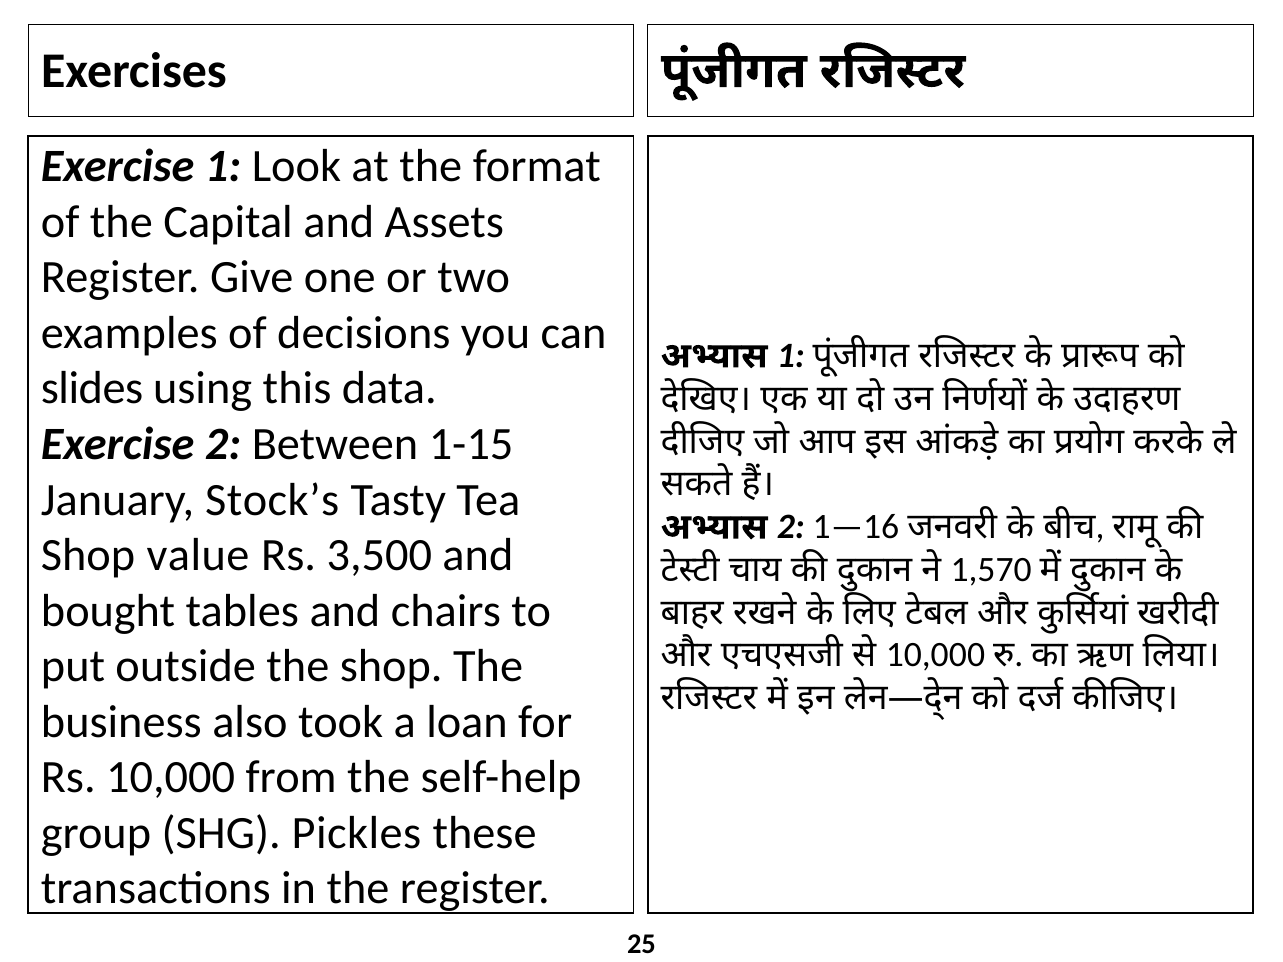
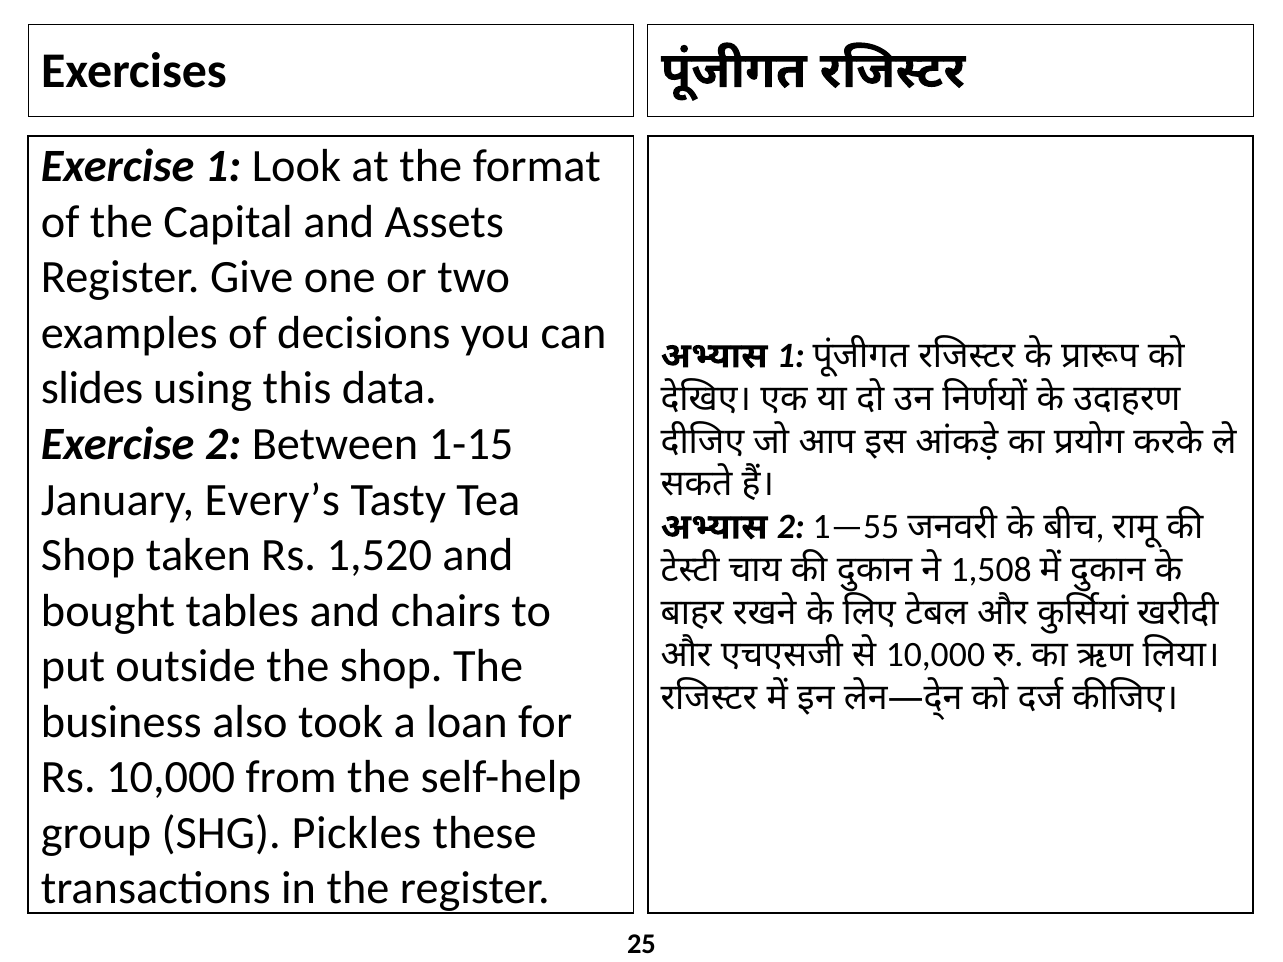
Stock’s: Stock’s -> Every’s
1—16: 1—16 -> 1—55
value: value -> taken
3,500: 3,500 -> 1,520
1,570: 1,570 -> 1,508
